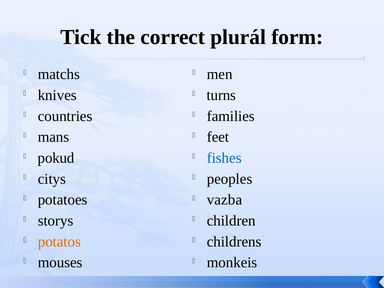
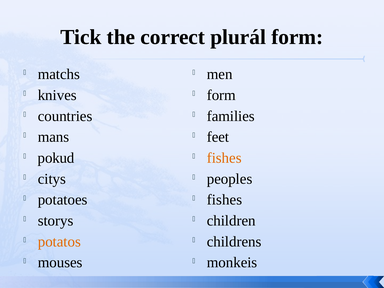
turns at (221, 95): turns -> form
fishes at (224, 158) colour: blue -> orange
vazba at (225, 200): vazba -> fishes
